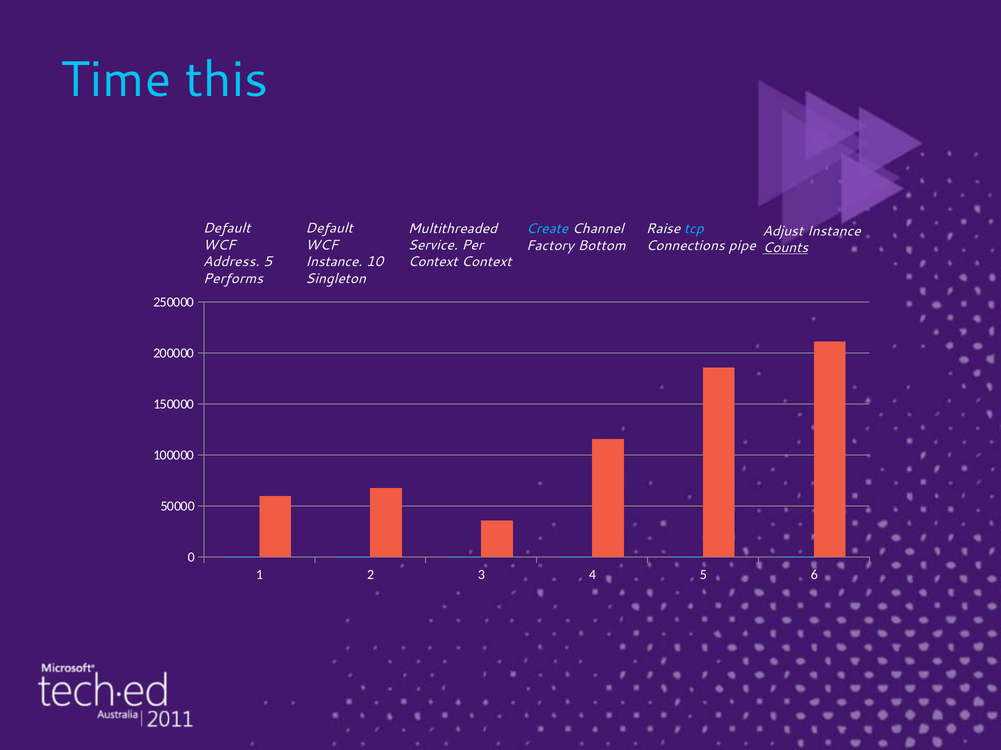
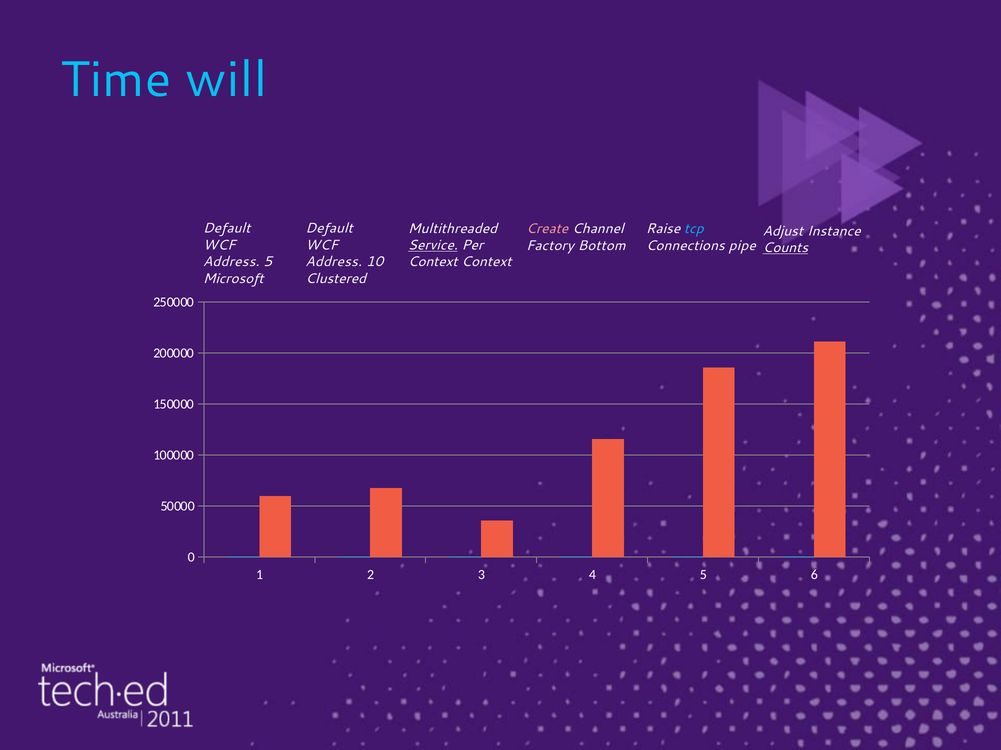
this: this -> will
Create colour: light blue -> pink
Service underline: none -> present
Instance at (334, 262): Instance -> Address
Performs: Performs -> Microsoft
Singleton: Singleton -> Clustered
